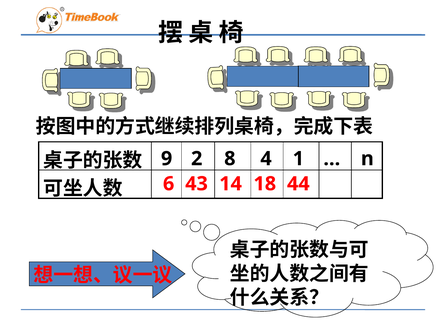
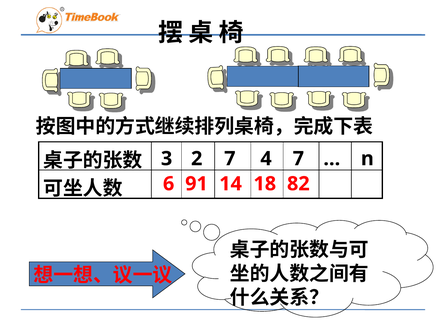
9: 9 -> 3
2 8: 8 -> 7
4 1: 1 -> 7
43: 43 -> 91
44: 44 -> 82
